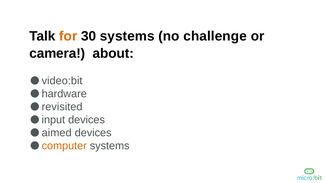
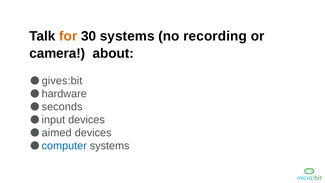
challenge: challenge -> recording
video:bit: video:bit -> gives:bit
revisited: revisited -> seconds
computer colour: orange -> blue
